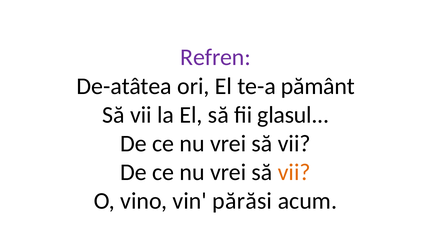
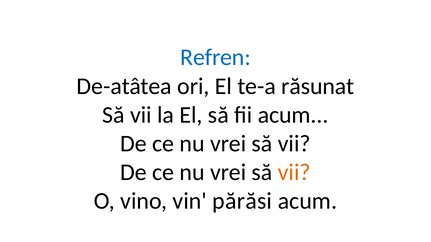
Refren colour: purple -> blue
pământ: pământ -> răsunat
fii glasul: glasul -> acum
